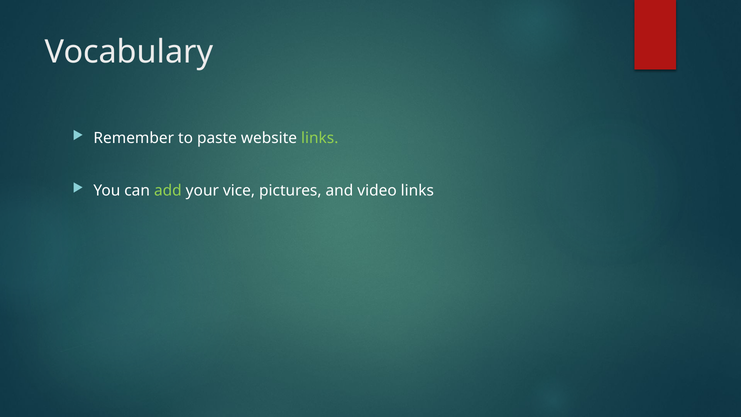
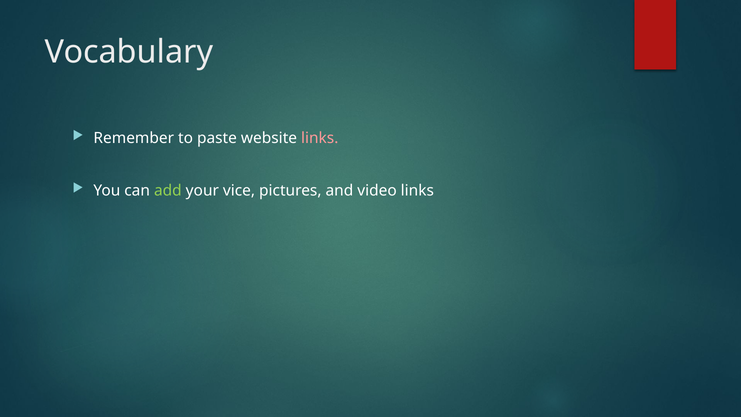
links at (320, 138) colour: light green -> pink
